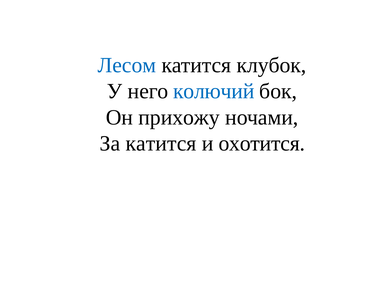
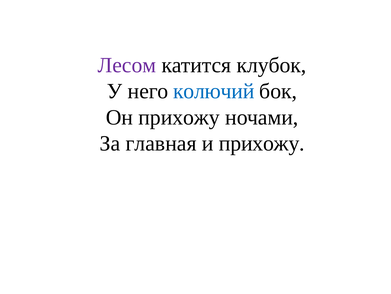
Лесом colour: blue -> purple
За катится: катится -> главная
и охотится: охотится -> прихожу
